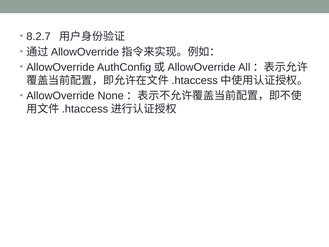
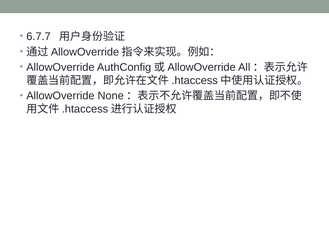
8.2.7: 8.2.7 -> 6.7.7
